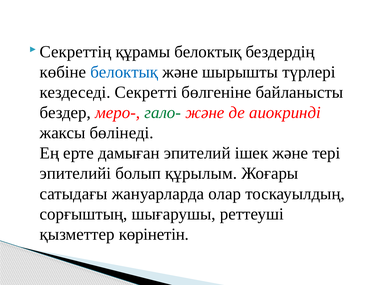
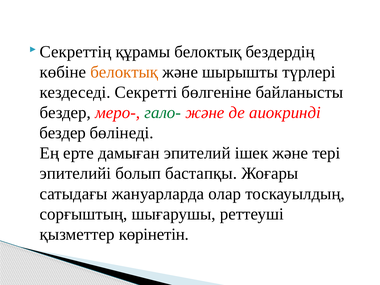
белоктық at (124, 72) colour: blue -> orange
жаксы at (63, 133): жаксы -> бездер
құрылым: құрылым -> бастапқы
